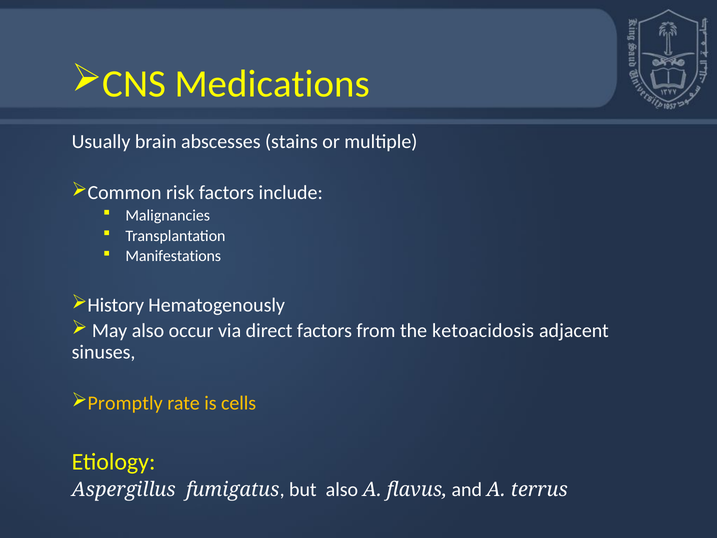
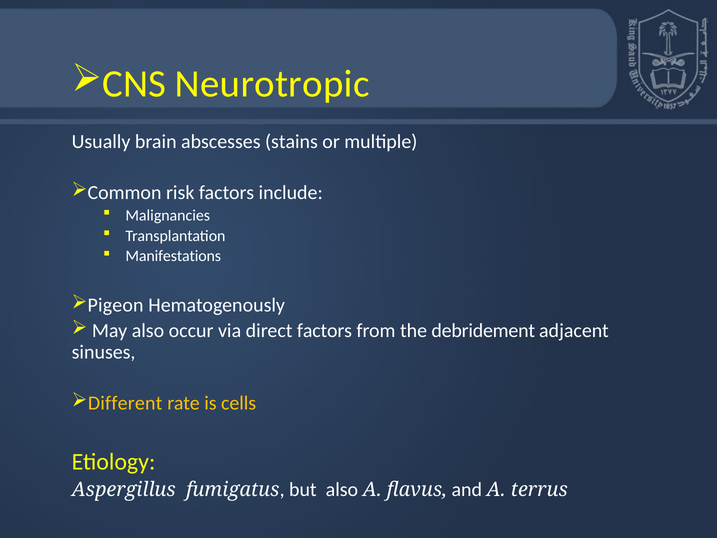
Medications: Medications -> Neurotropic
History: History -> Pigeon
ketoacidosis: ketoacidosis -> debridement
Promptly: Promptly -> Different
